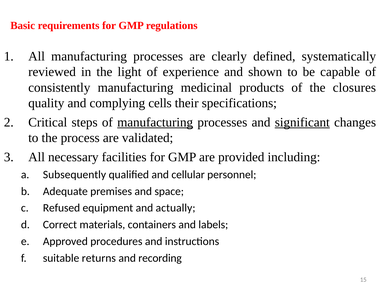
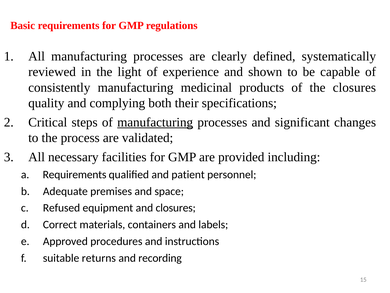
cells: cells -> both
significant underline: present -> none
Subsequently at (74, 174): Subsequently -> Requirements
cellular: cellular -> patient
and actually: actually -> closures
